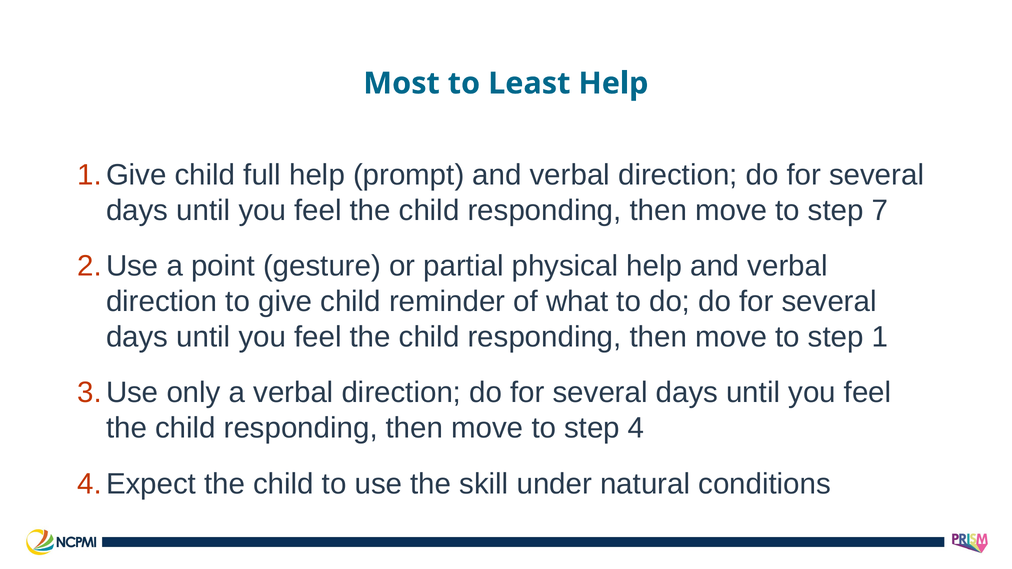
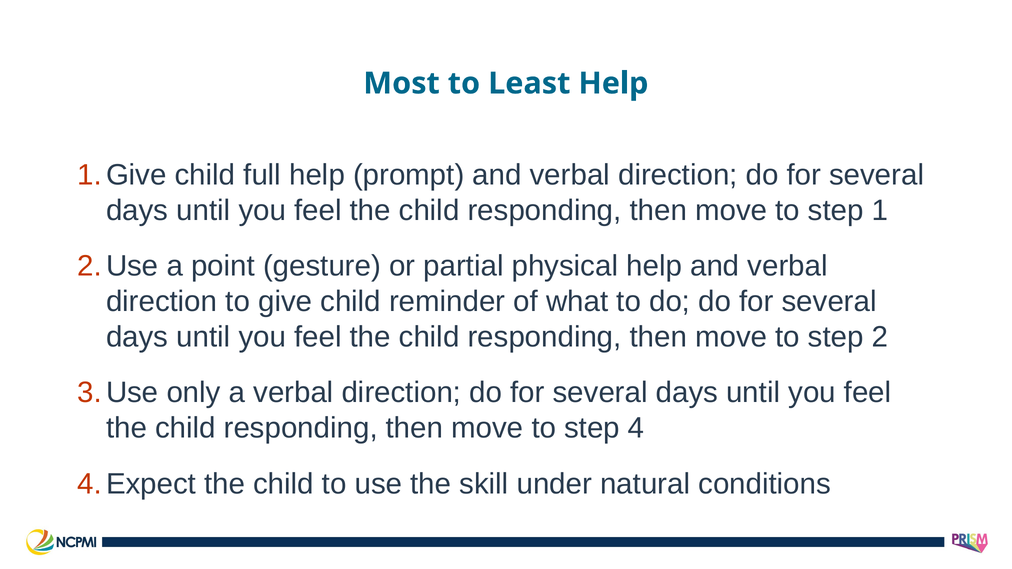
7: 7 -> 1
1: 1 -> 2
